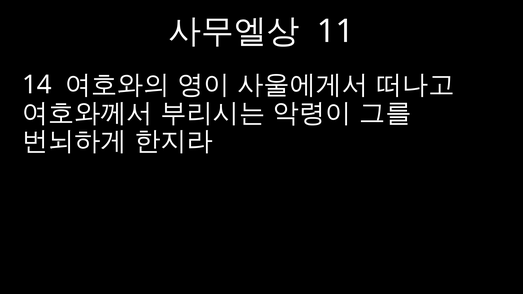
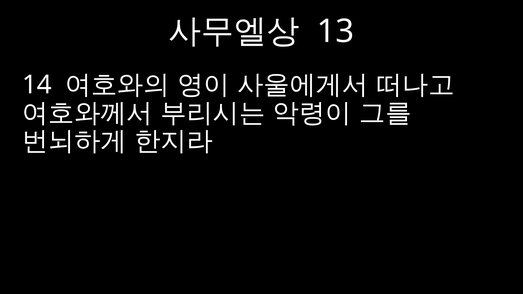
11: 11 -> 13
